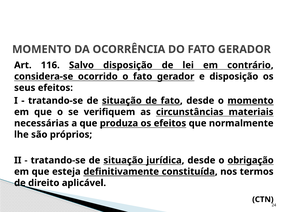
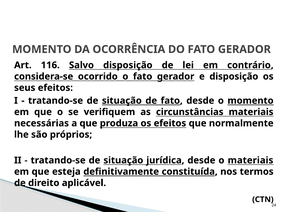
o obrigação: obrigação -> materiais
